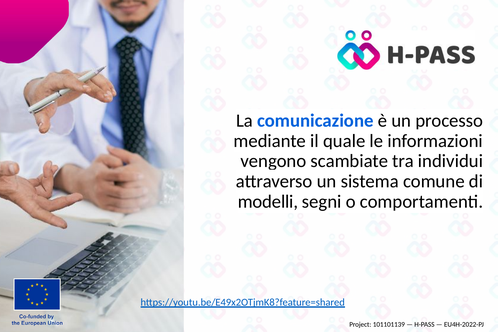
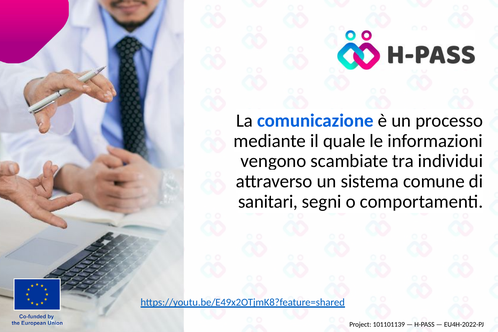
modelli: modelli -> sanitari
